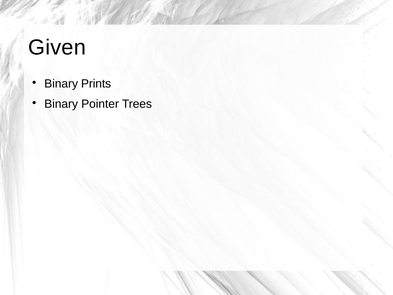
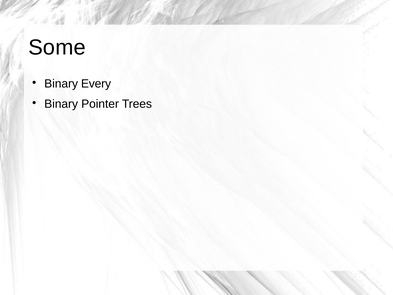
Given: Given -> Some
Prints: Prints -> Every
